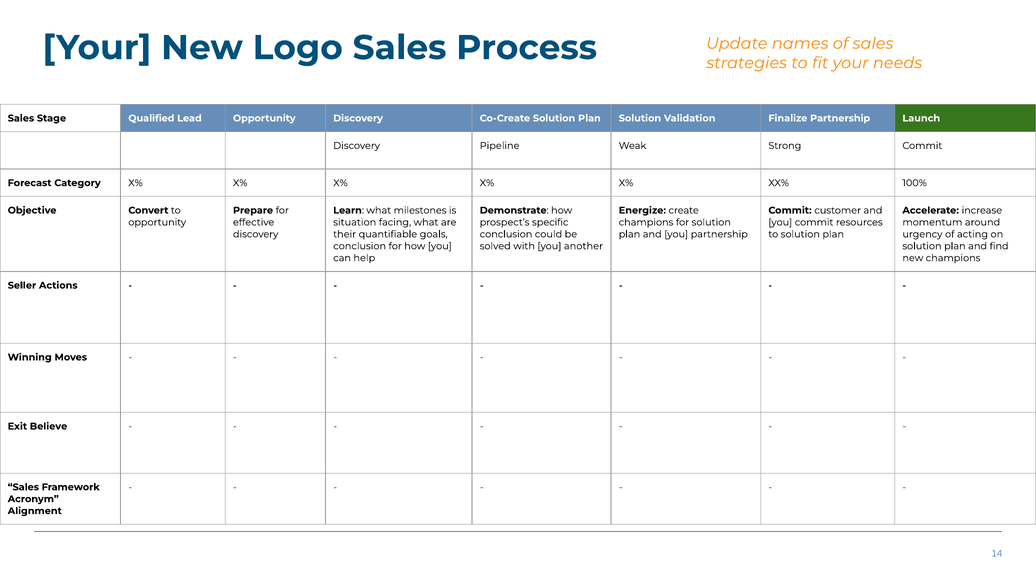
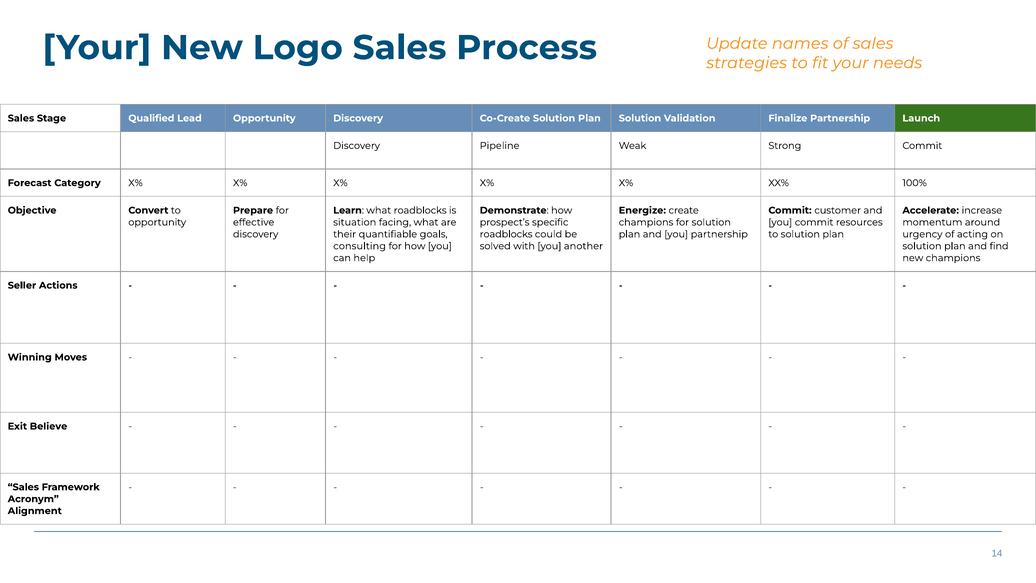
what milestones: milestones -> roadblocks
conclusion at (506, 234): conclusion -> roadblocks
conclusion at (360, 246): conclusion -> consulting
